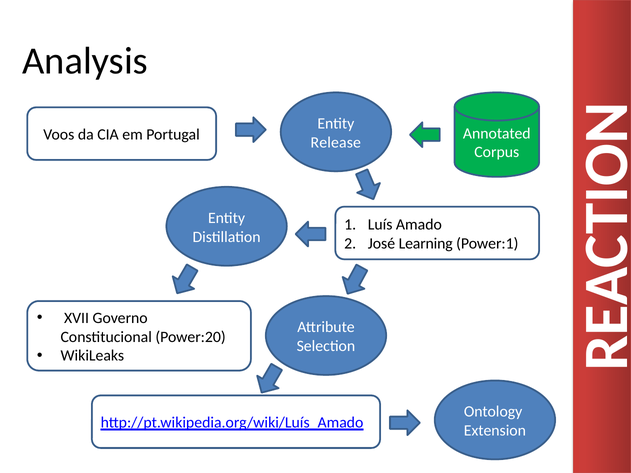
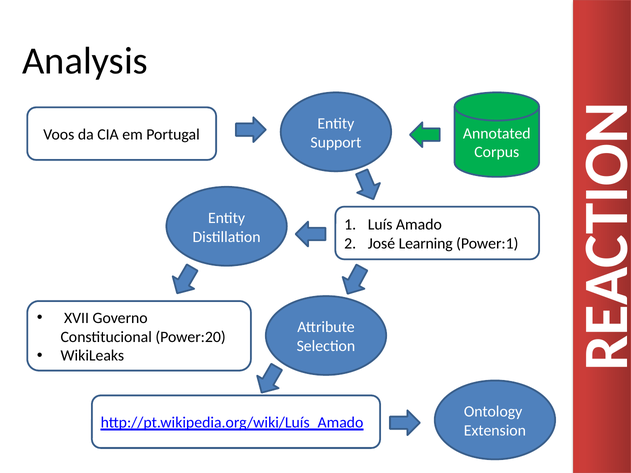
Release: Release -> Support
